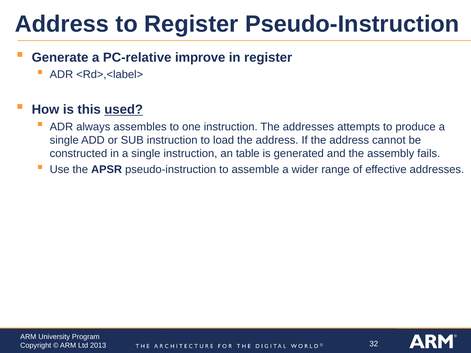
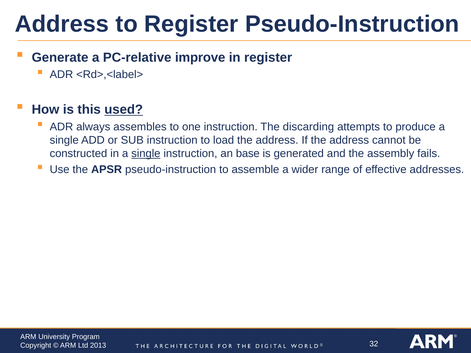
The addresses: addresses -> discarding
single at (146, 154) underline: none -> present
table: table -> base
